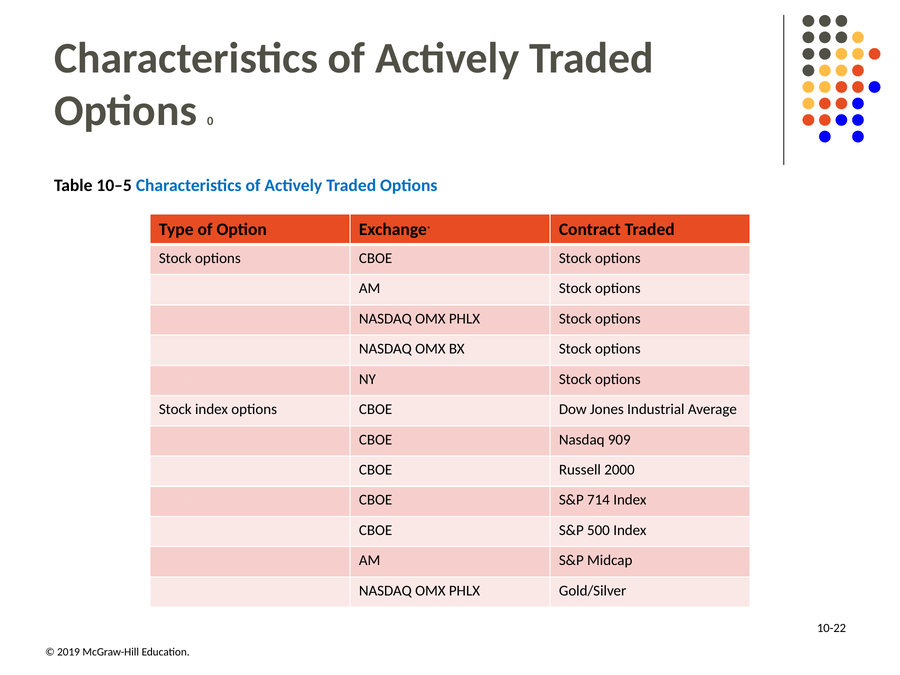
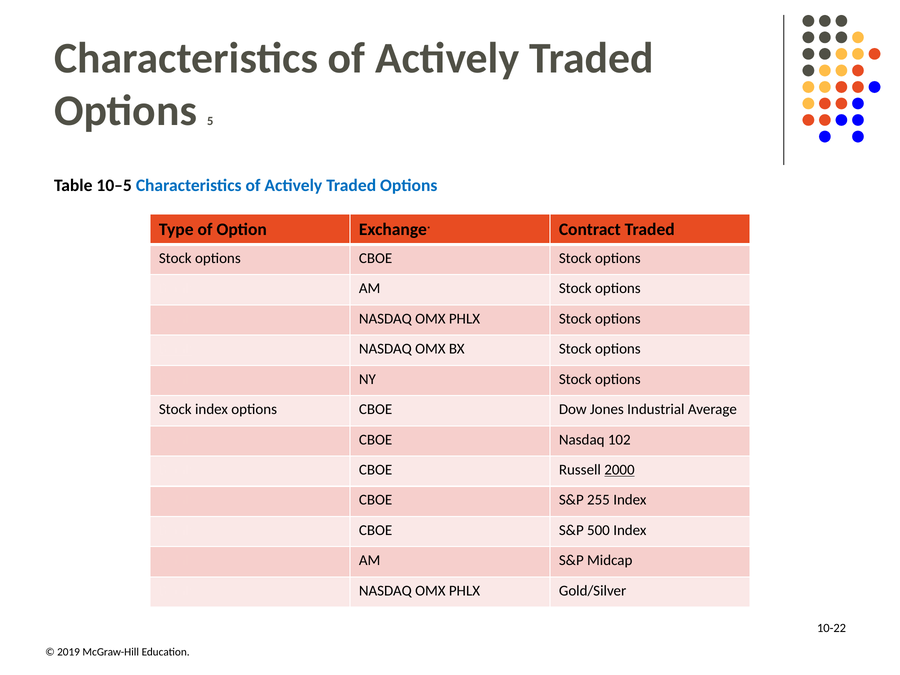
0: 0 -> 5
909: 909 -> 102
2000 underline: none -> present
714: 714 -> 255
